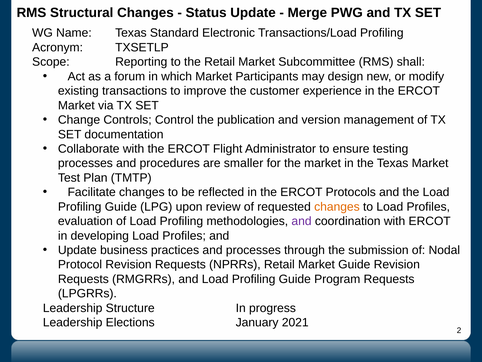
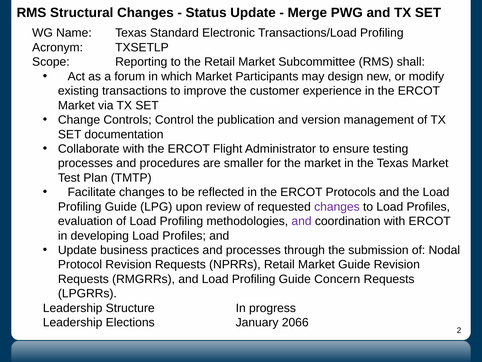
changes at (337, 206) colour: orange -> purple
Program: Program -> Concern
2021: 2021 -> 2066
